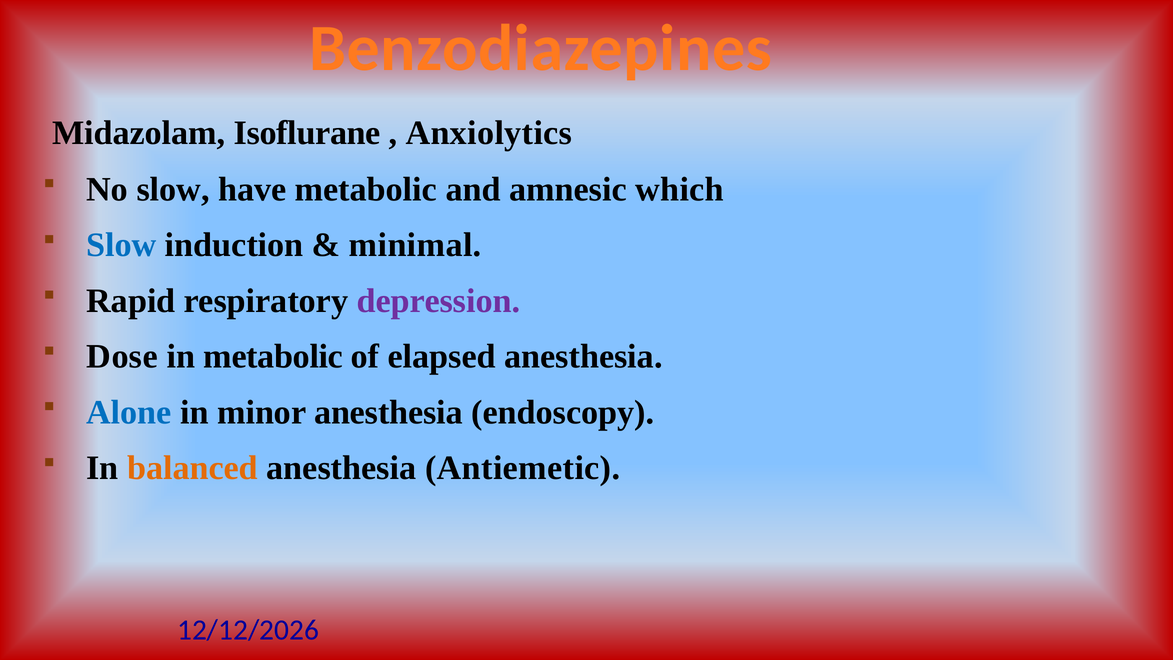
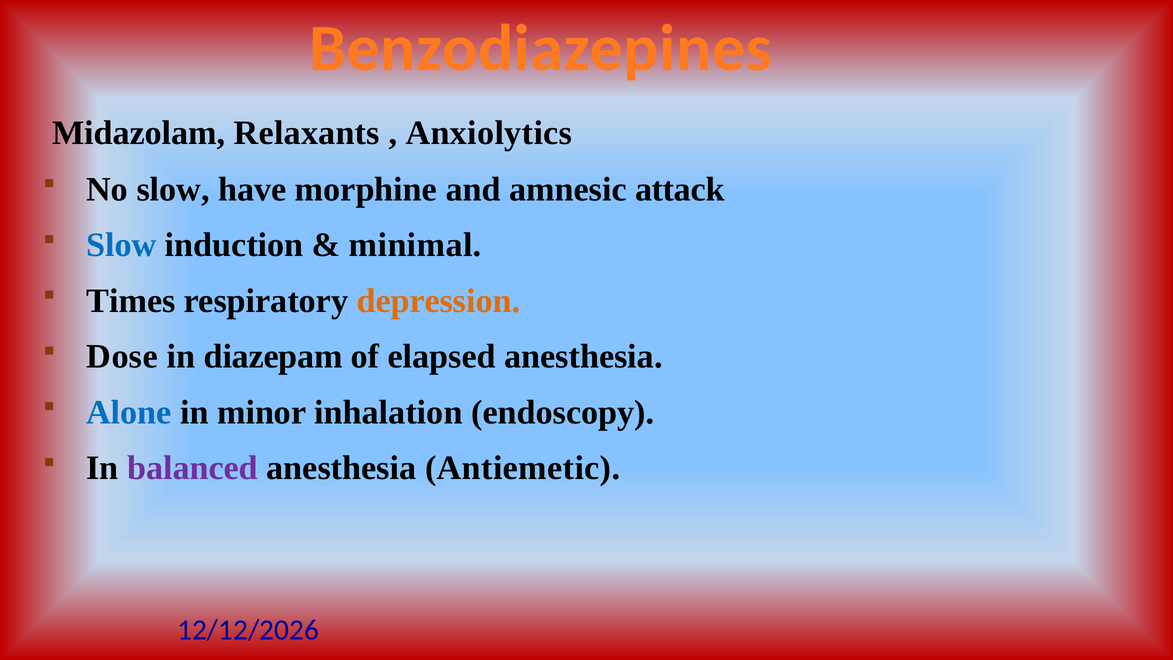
Isoflurane: Isoflurane -> Relaxants
have metabolic: metabolic -> morphine
which: which -> attack
Rapid: Rapid -> Times
depression colour: purple -> orange
in metabolic: metabolic -> diazepam
minor anesthesia: anesthesia -> inhalation
balanced colour: orange -> purple
